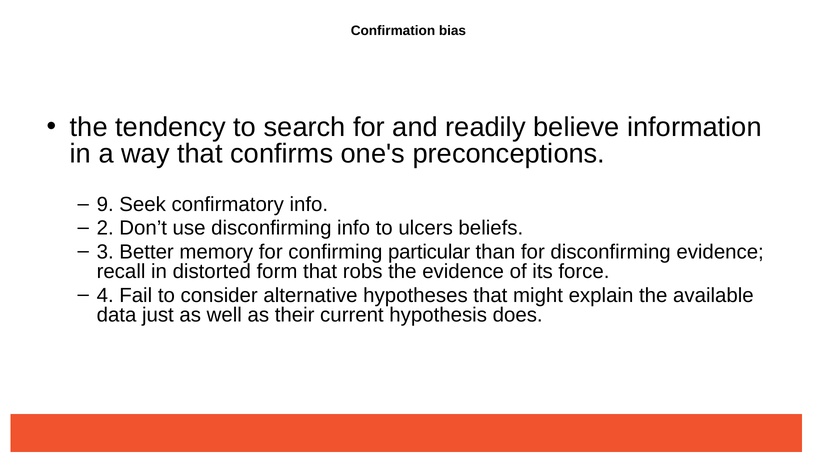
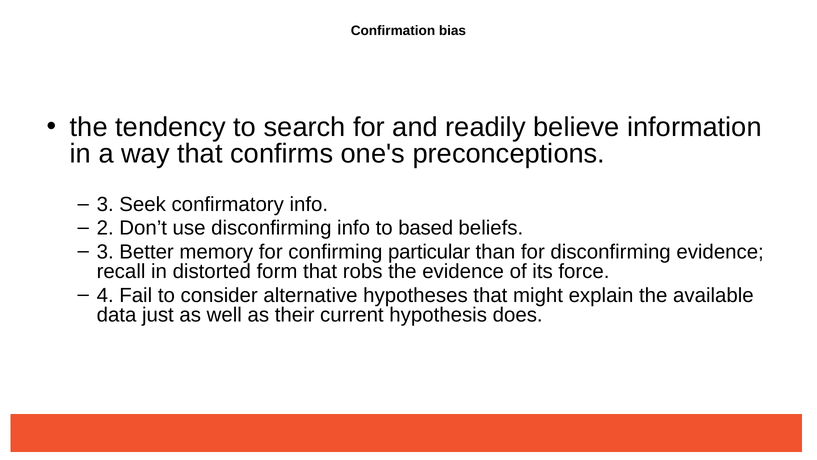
9 at (105, 204): 9 -> 3
ulcers: ulcers -> based
